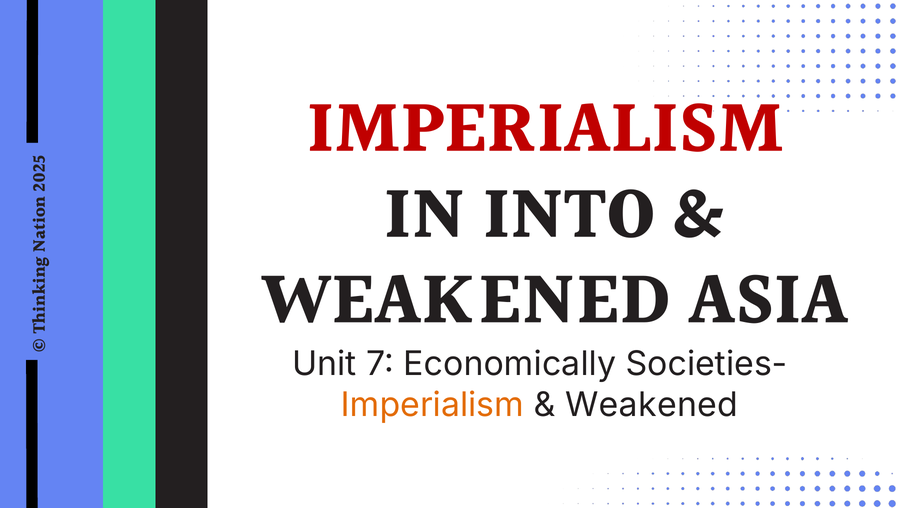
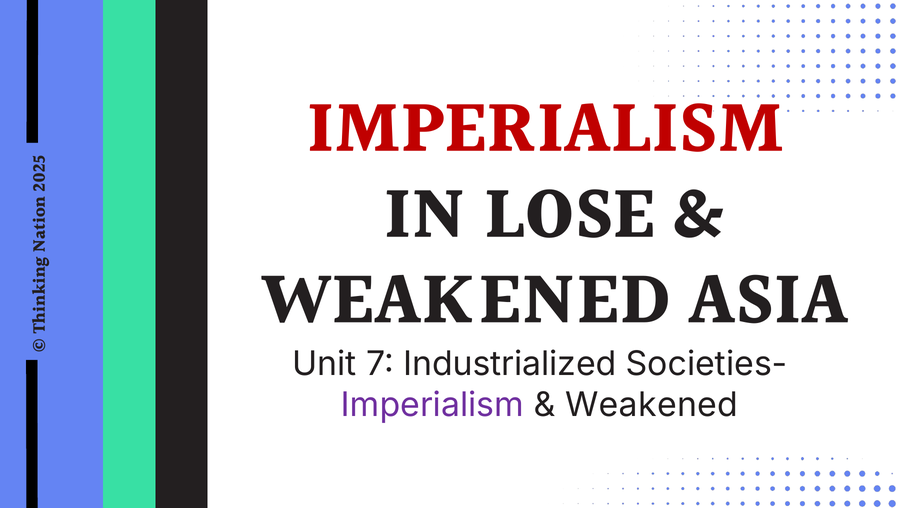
INTO: INTO -> LOSE
Economically: Economically -> Industrialized
Imperialism at (432, 404) colour: orange -> purple
